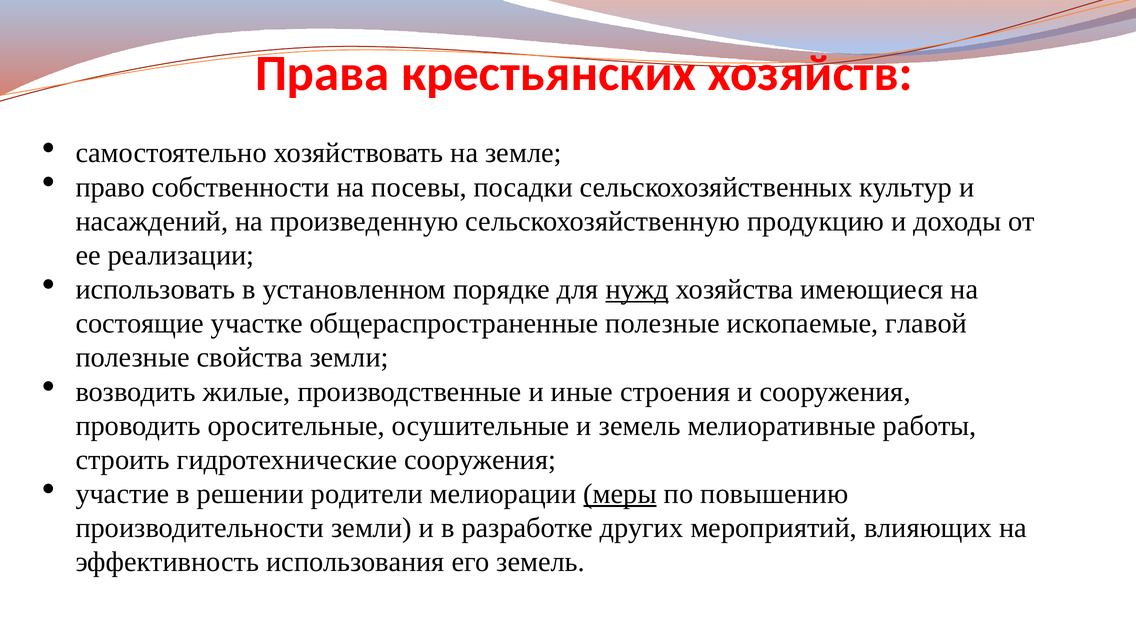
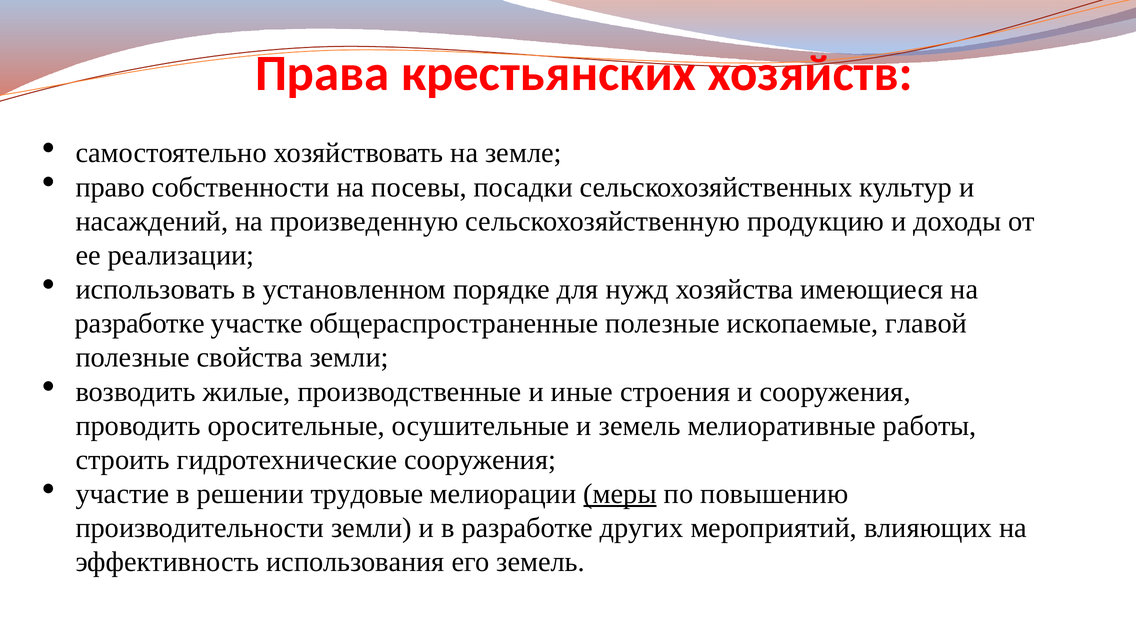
нужд underline: present -> none
состоящие at (140, 323): состоящие -> разработке
родители: родители -> трудовые
